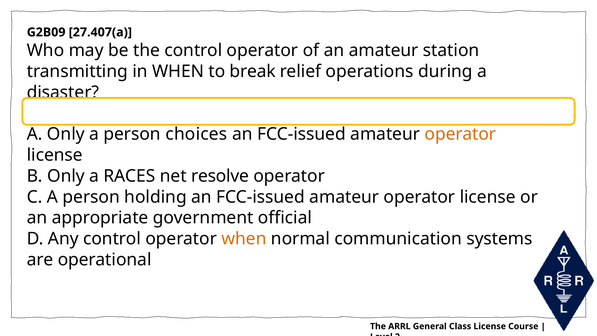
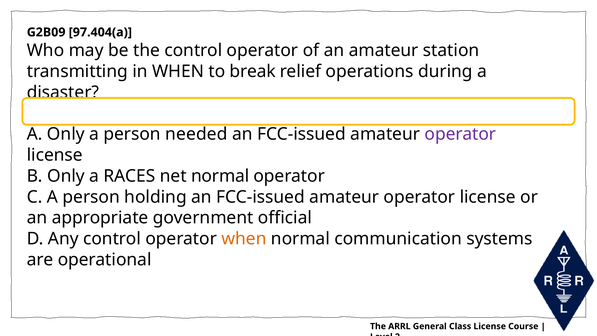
27.407(a: 27.407(a -> 97.404(a
choices: choices -> needed
operator at (460, 134) colour: orange -> purple
net resolve: resolve -> normal
